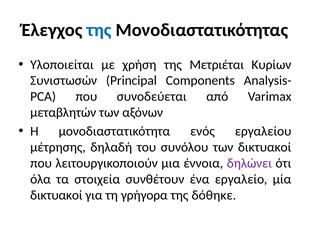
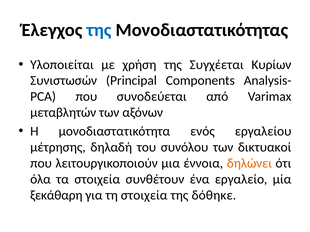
Μετριέται: Μετριέται -> Συγχέεται
δηλώνει colour: purple -> orange
δικτυακοί at (56, 196): δικτυακοί -> ξεκάθαρη
τη γρήγορα: γρήγορα -> στοιχεία
